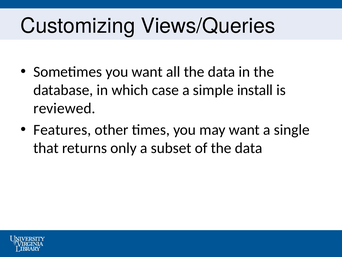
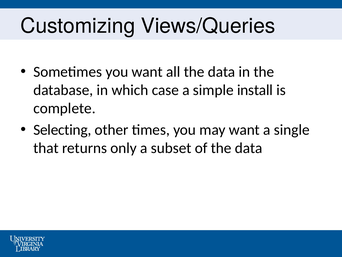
reviewed: reviewed -> complete
Features: Features -> Selecting
